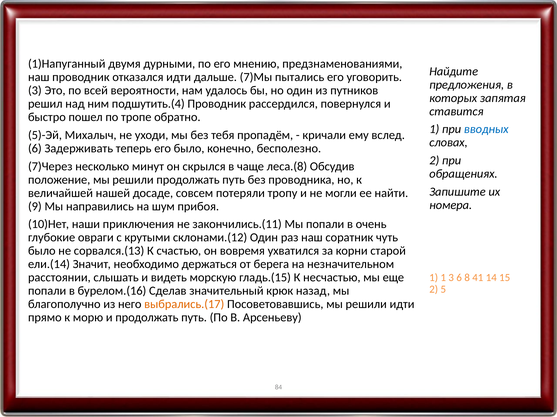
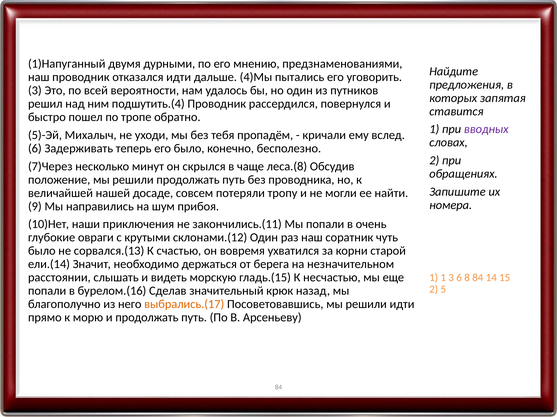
7)Мы: 7)Мы -> 4)Мы
вводных colour: blue -> purple
8 41: 41 -> 84
